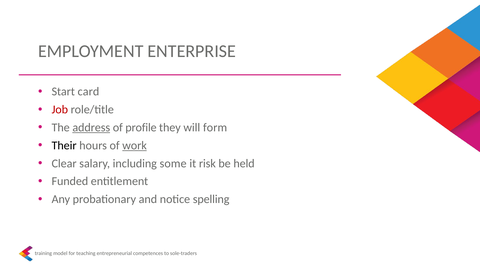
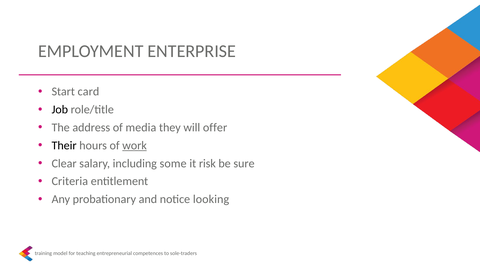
Job colour: red -> black
address underline: present -> none
profile: profile -> media
form: form -> offer
held: held -> sure
Funded: Funded -> Criteria
spelling: spelling -> looking
